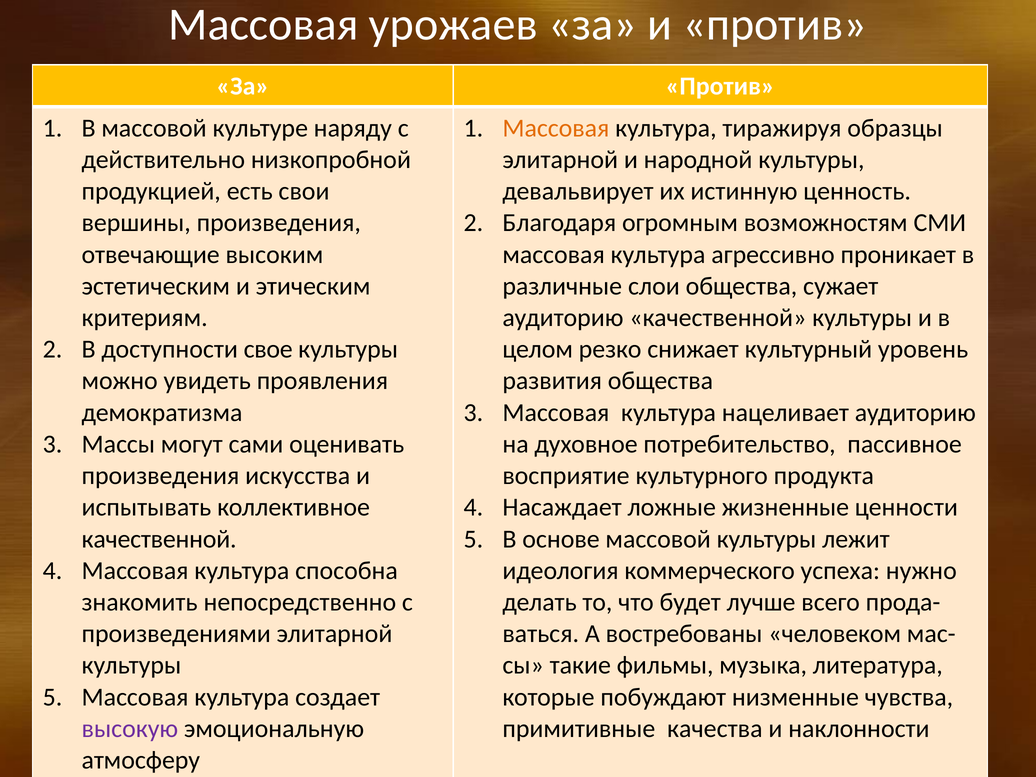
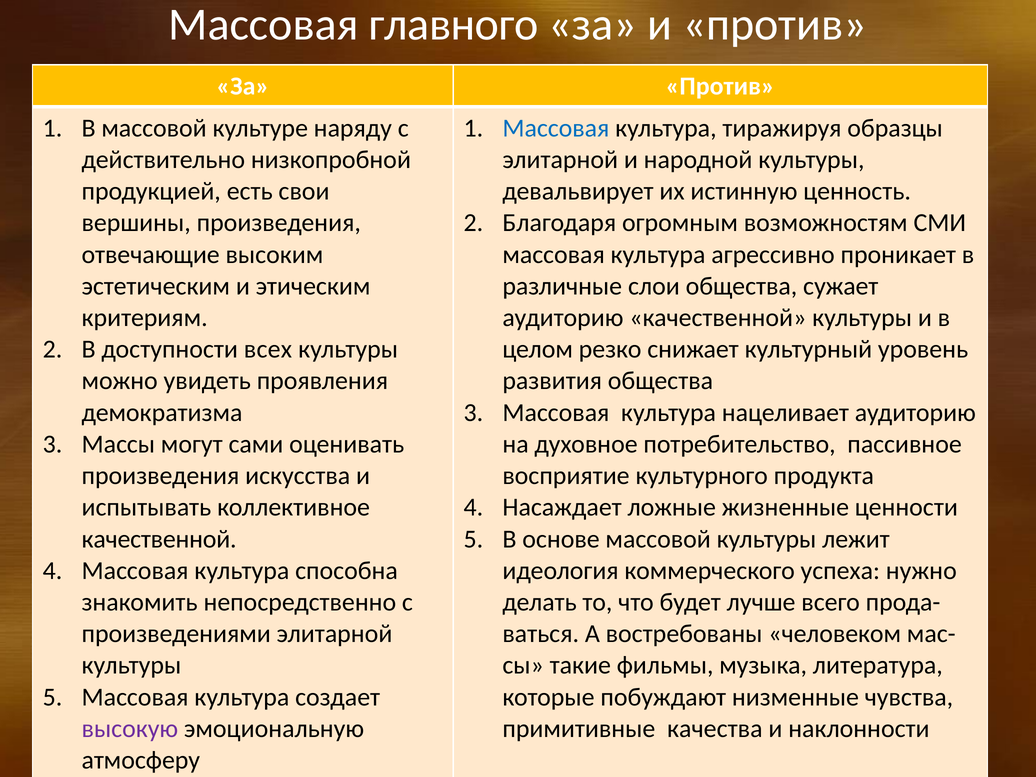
урожаев: урожаев -> главного
Массовая at (556, 128) colour: orange -> blue
свое: свое -> всех
